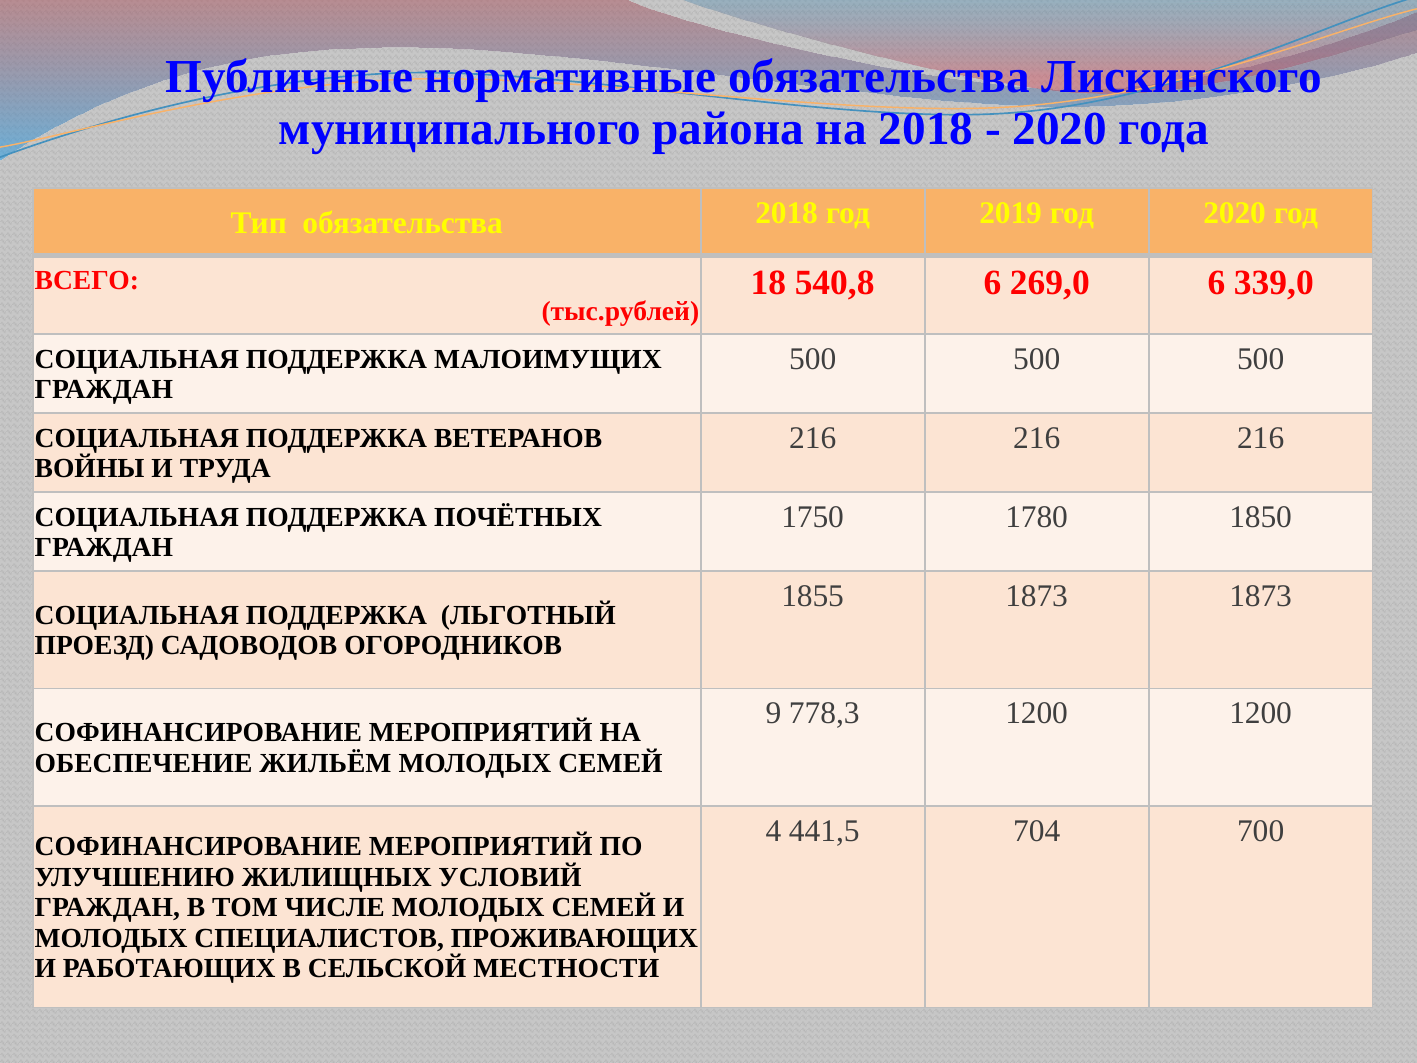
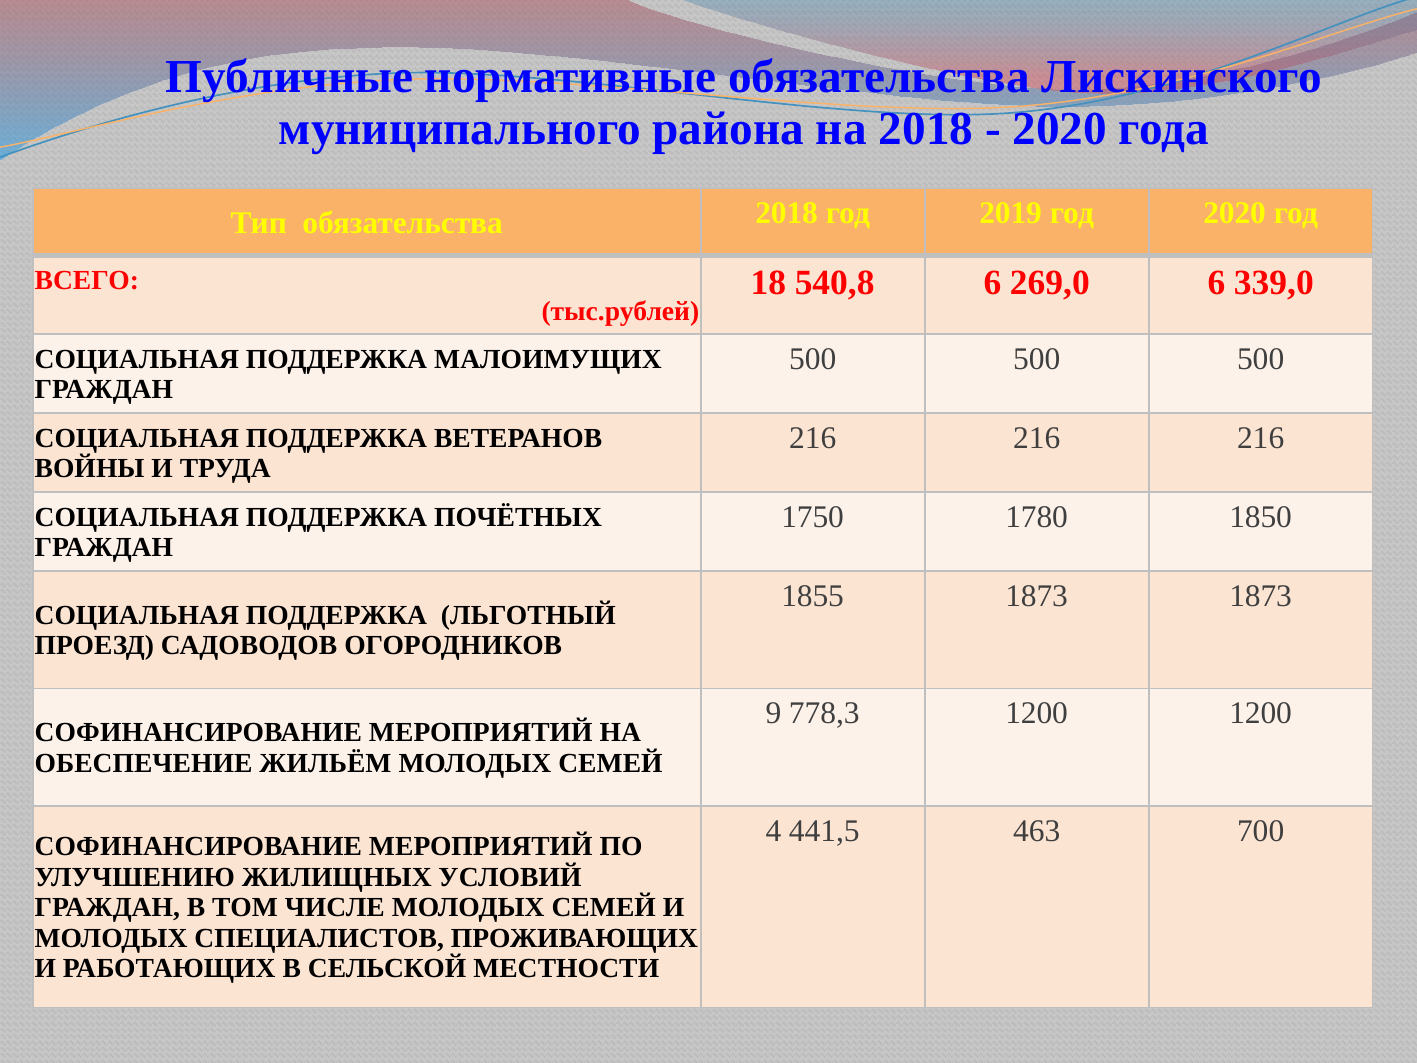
704: 704 -> 463
